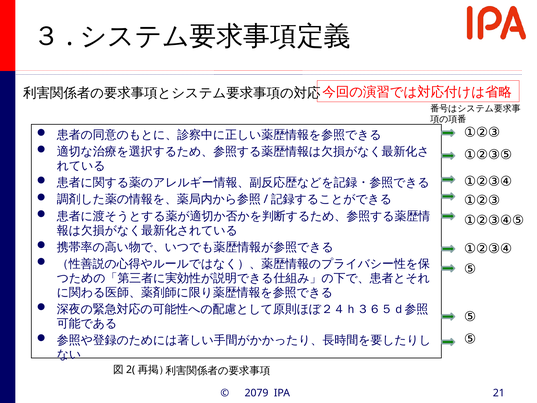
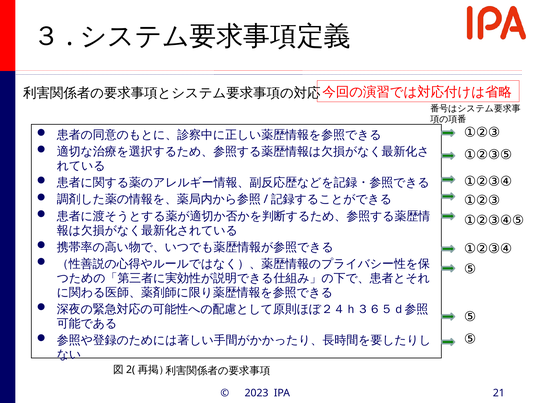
2079: 2079 -> 2023
